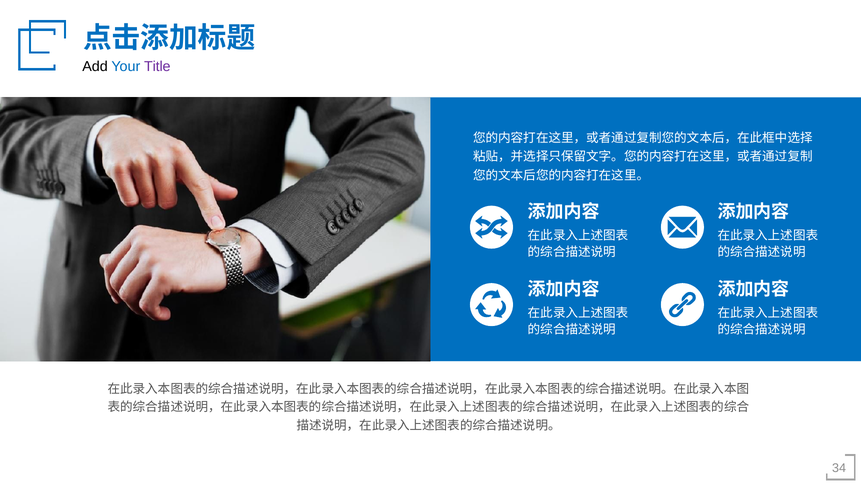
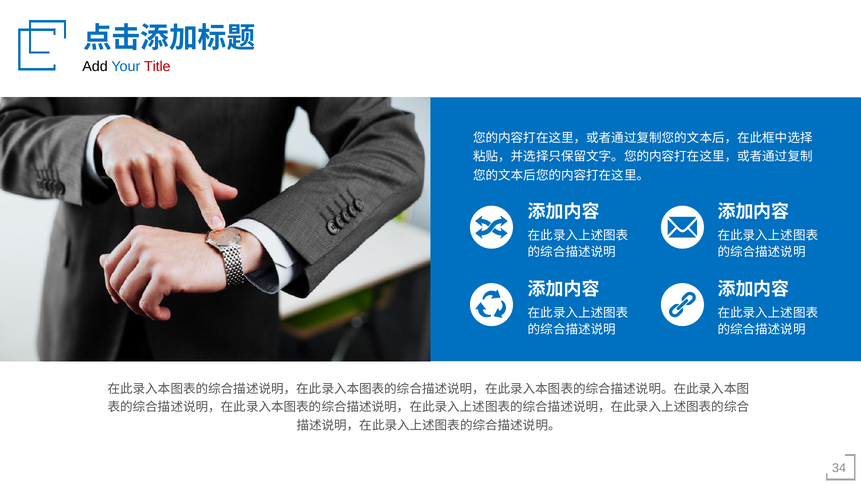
Title colour: purple -> red
